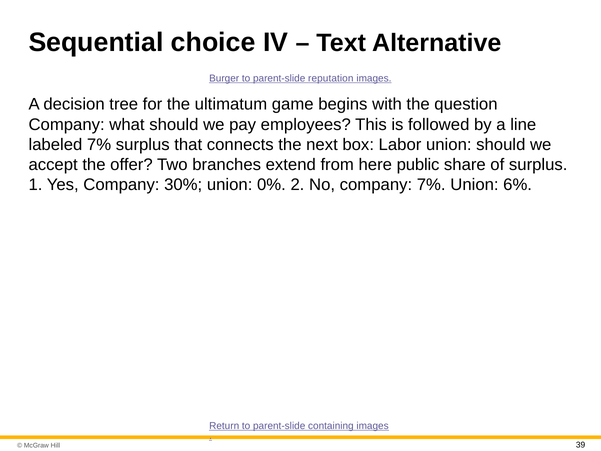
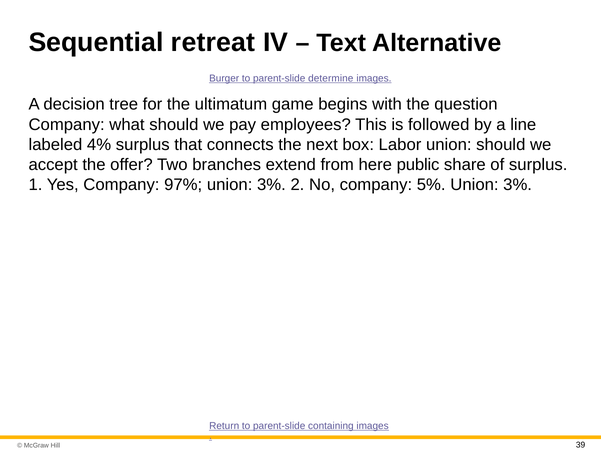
choice: choice -> retreat
reputation: reputation -> determine
labeled 7%: 7% -> 4%
30%: 30% -> 97%
0% at (271, 185): 0% -> 3%
company 7%: 7% -> 5%
6% at (518, 185): 6% -> 3%
